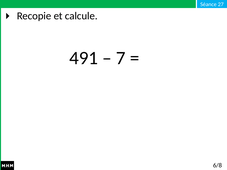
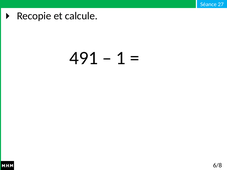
7: 7 -> 1
